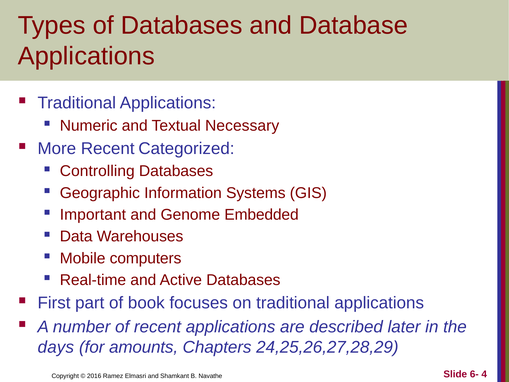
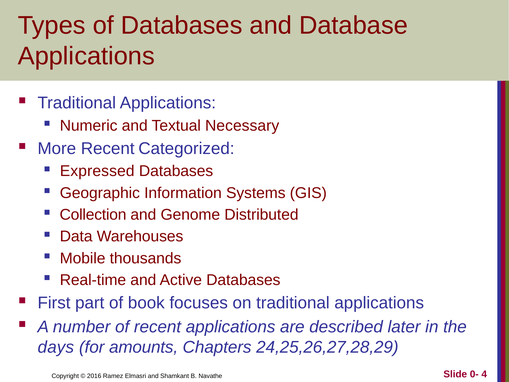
Controlling: Controlling -> Expressed
Important: Important -> Collection
Embedded: Embedded -> Distributed
computers: computers -> thousands
6-: 6- -> 0-
